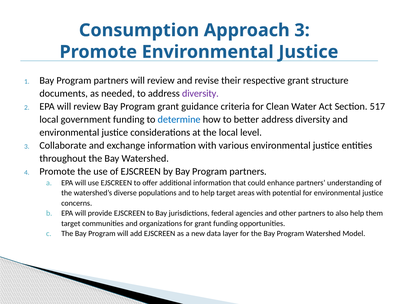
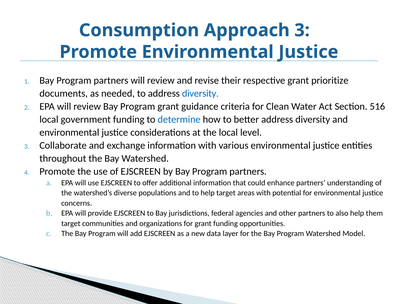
structure: structure -> prioritize
diversity at (200, 93) colour: purple -> blue
517: 517 -> 516
